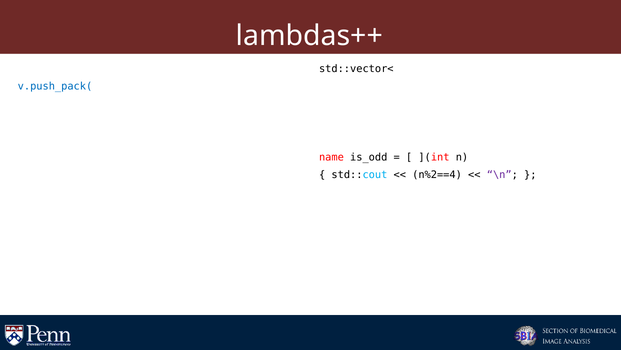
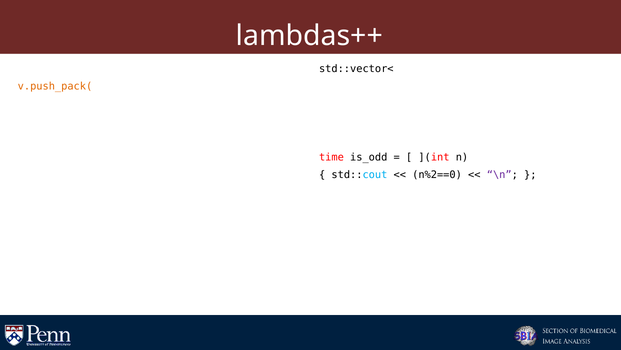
v.push_pack( at (55, 86) colour: blue -> orange
name: name -> time
n%2==4: n%2==4 -> n%2==0
